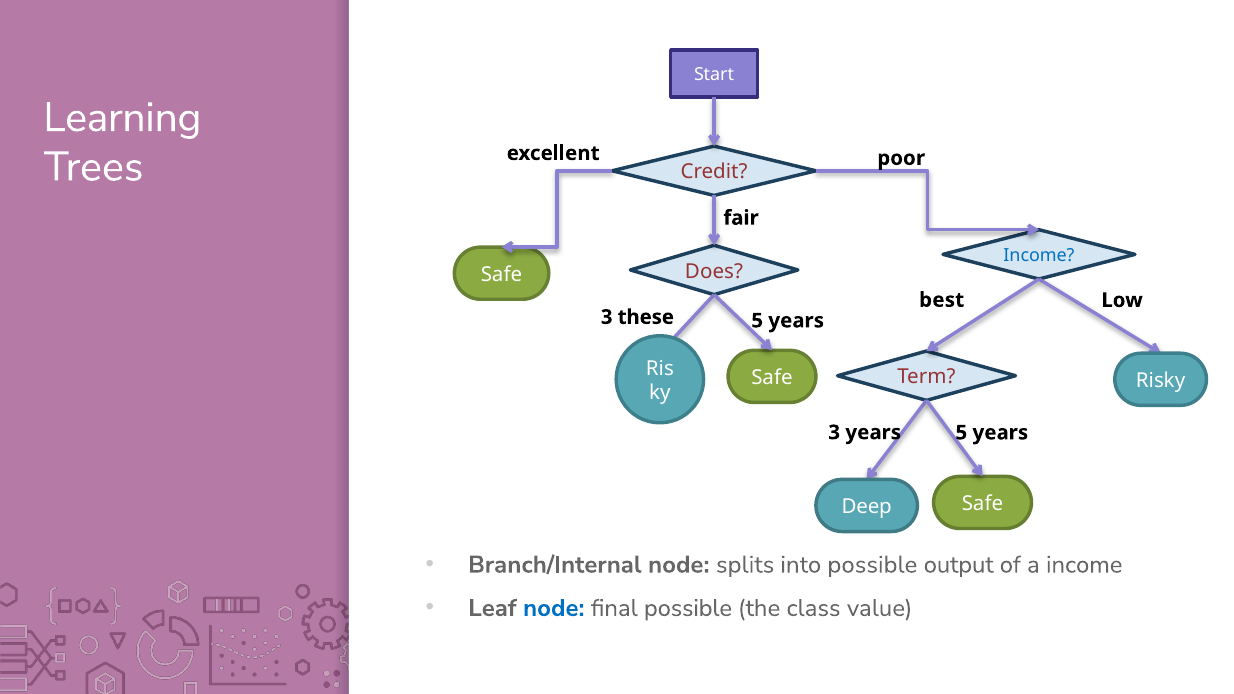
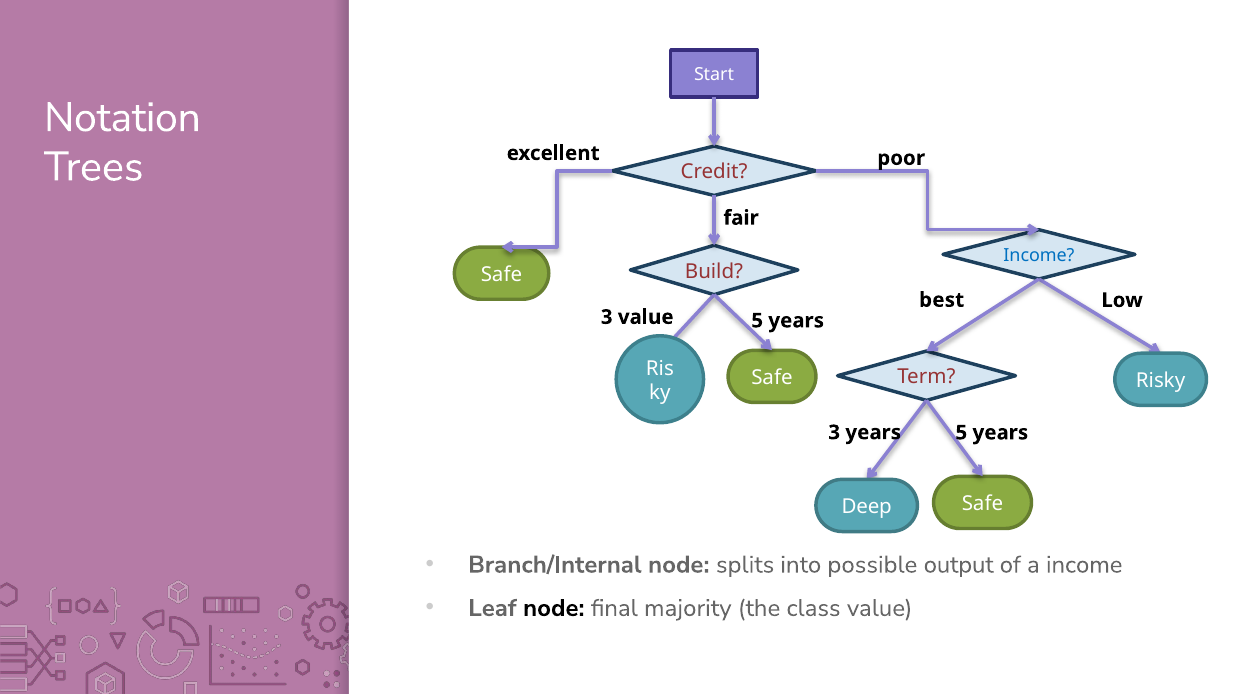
Learning: Learning -> Notation
Does: Does -> Build
3 these: these -> value
node at (554, 608) colour: blue -> black
final possible: possible -> majority
